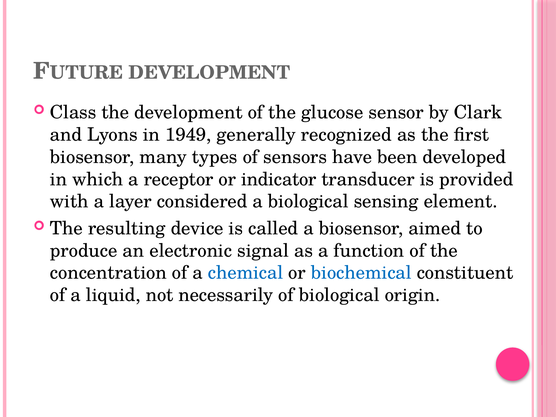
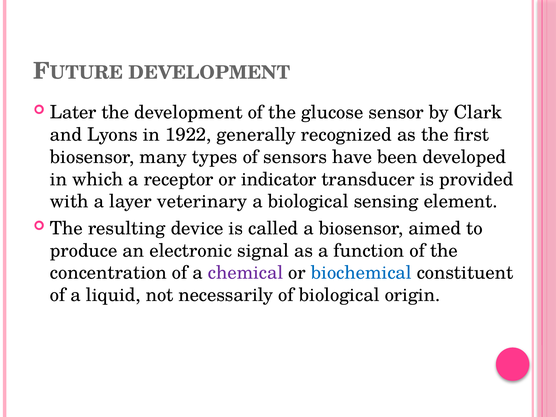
Class: Class -> Later
1949: 1949 -> 1922
considered: considered -> veterinary
chemical colour: blue -> purple
